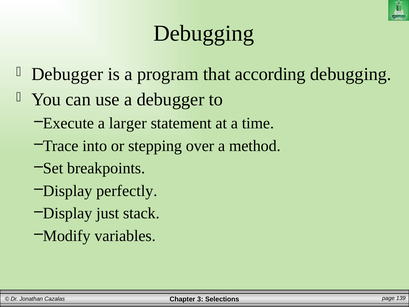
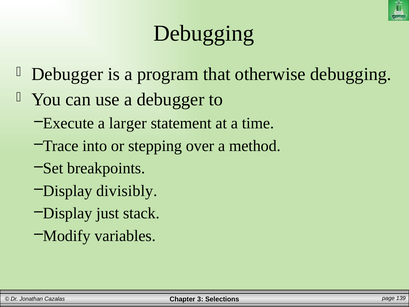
according: according -> otherwise
perfectly: perfectly -> divisibly
